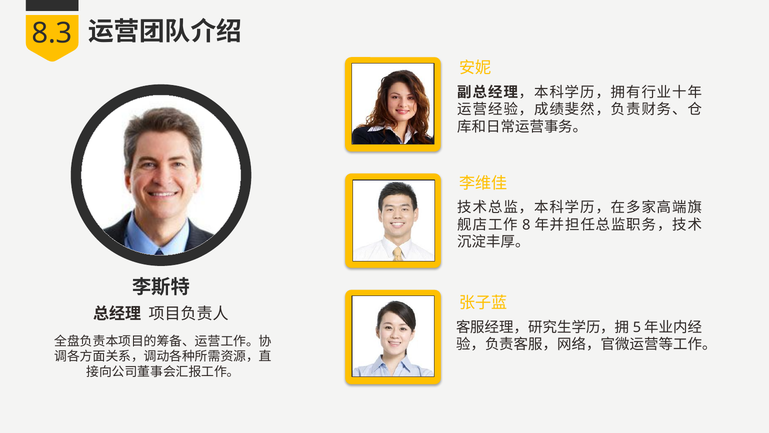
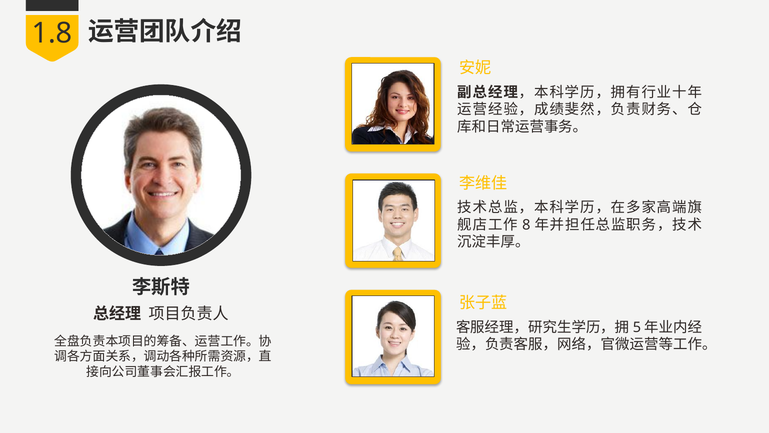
8.3: 8.3 -> 1.8
